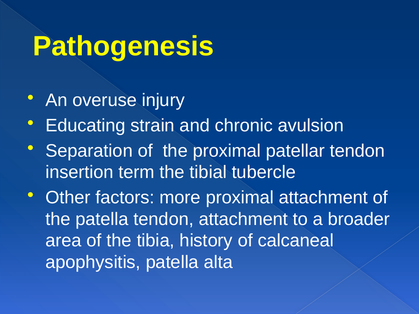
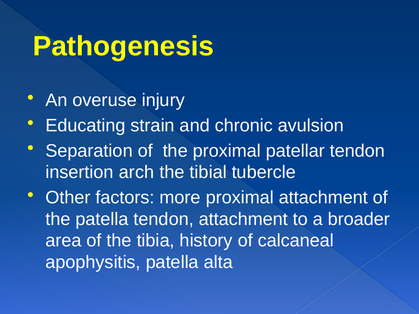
term: term -> arch
